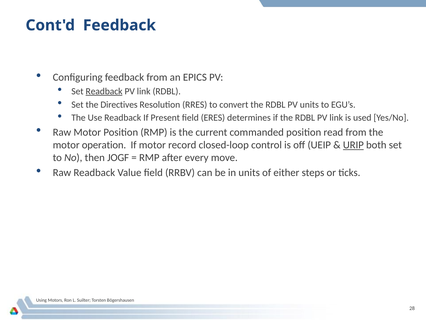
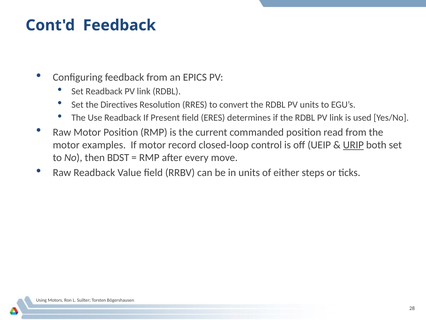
Readback at (104, 91) underline: present -> none
operation: operation -> examples
JOGF: JOGF -> BDST
